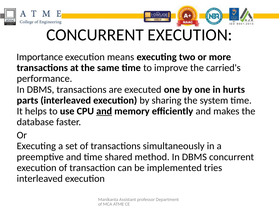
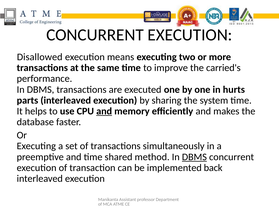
Importance: Importance -> Disallowed
DBMS at (194, 157) underline: none -> present
tries: tries -> back
